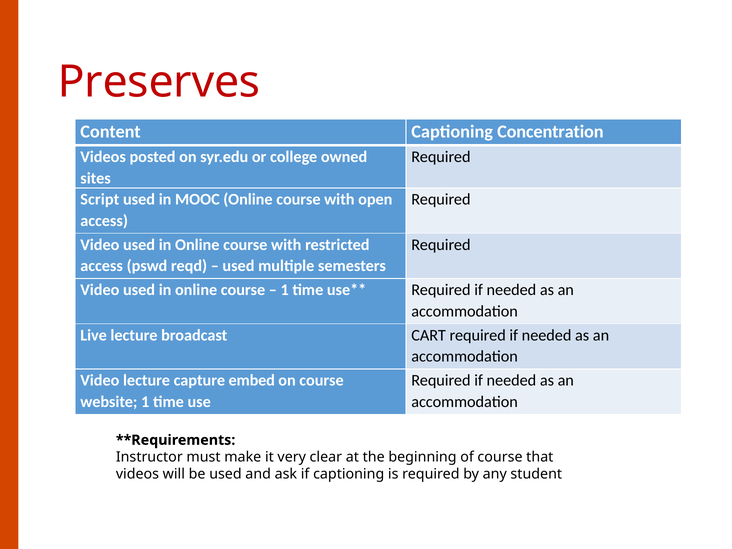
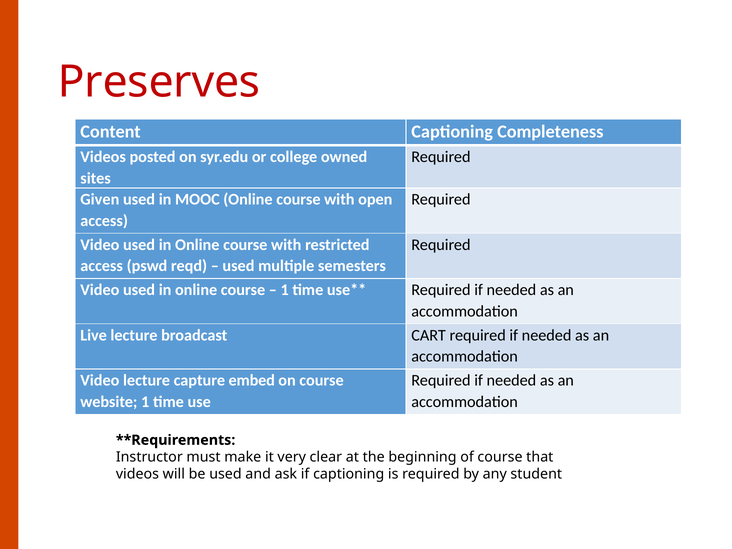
Concentration: Concentration -> Completeness
Script: Script -> Given
